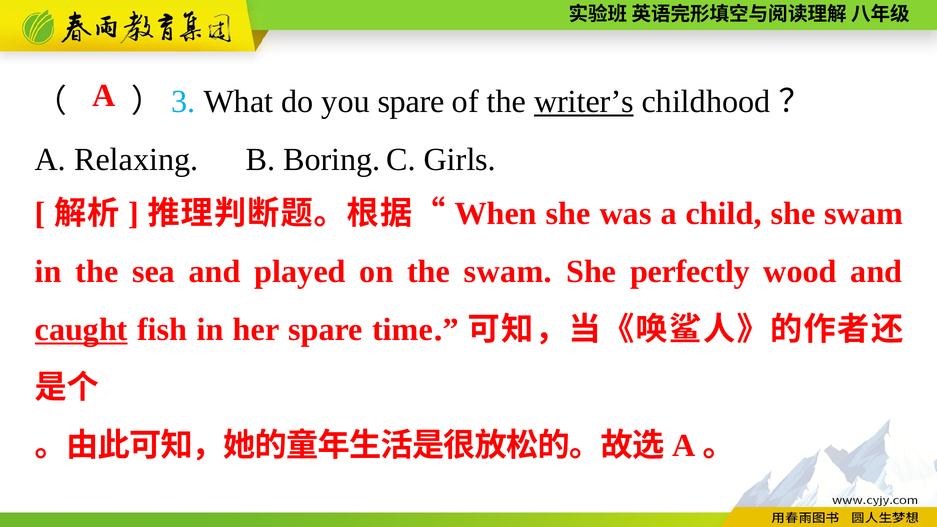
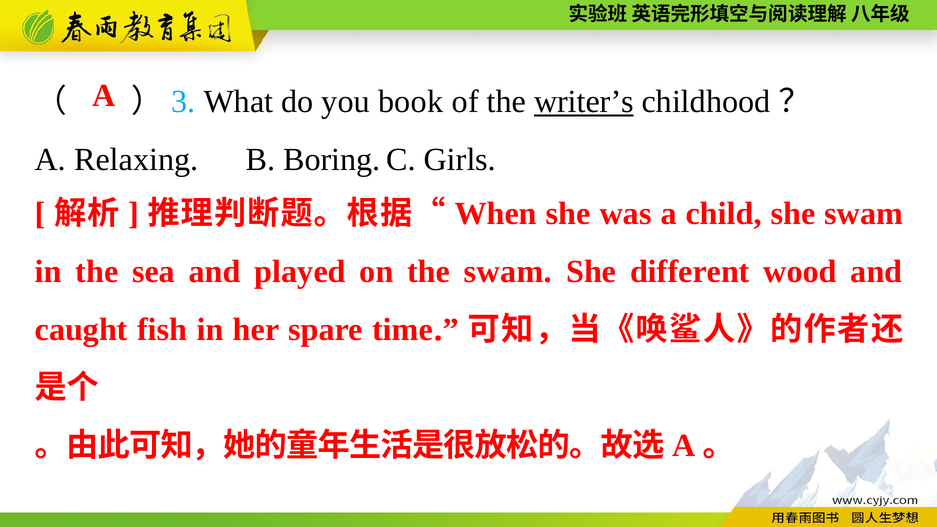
you spare: spare -> book
perfectly: perfectly -> different
caught underline: present -> none
